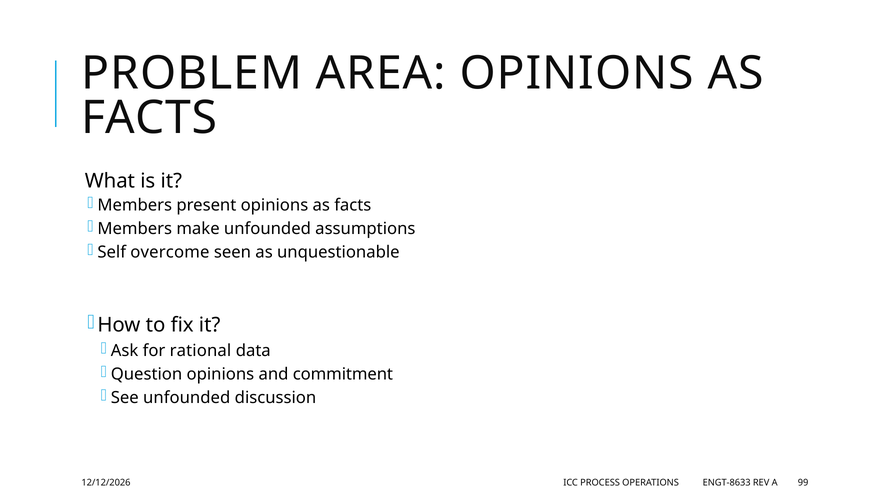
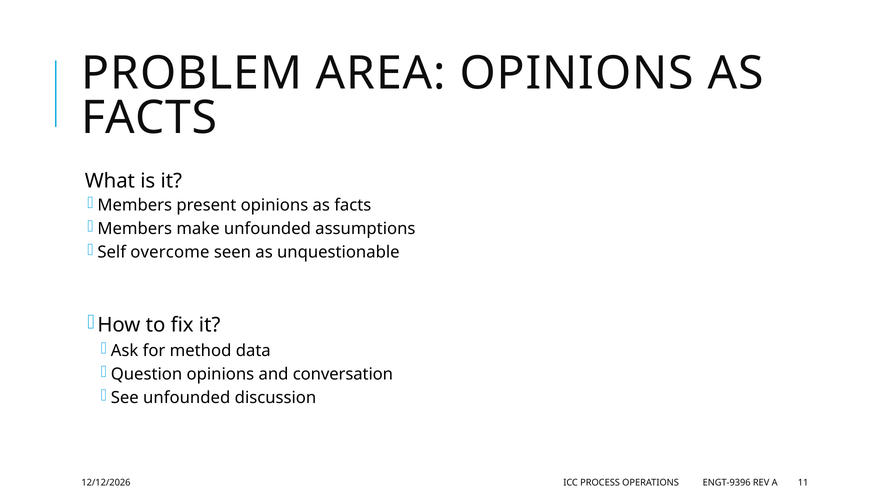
rational: rational -> method
commitment: commitment -> conversation
ENGT-8633: ENGT-8633 -> ENGT-9396
99: 99 -> 11
